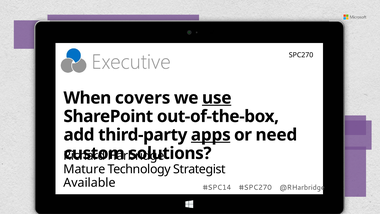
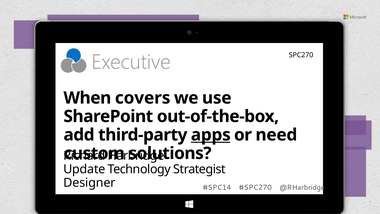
use underline: present -> none
Mature: Mature -> Update
Available: Available -> Designer
